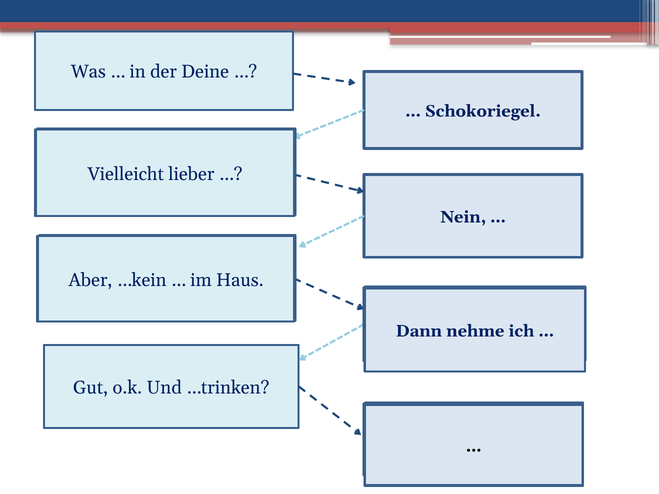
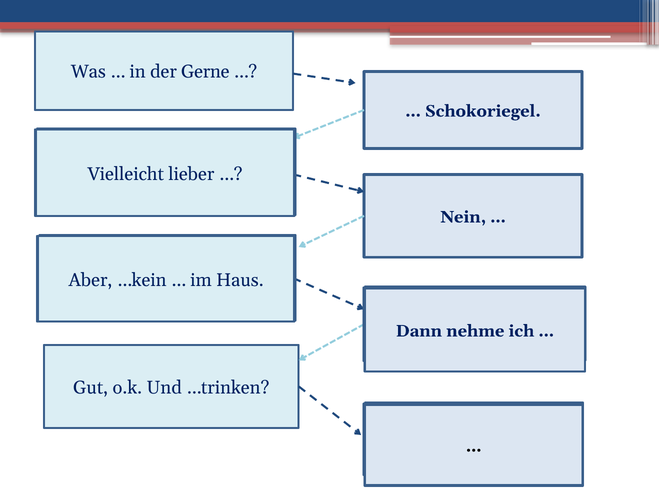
Deine: Deine -> Gerne
